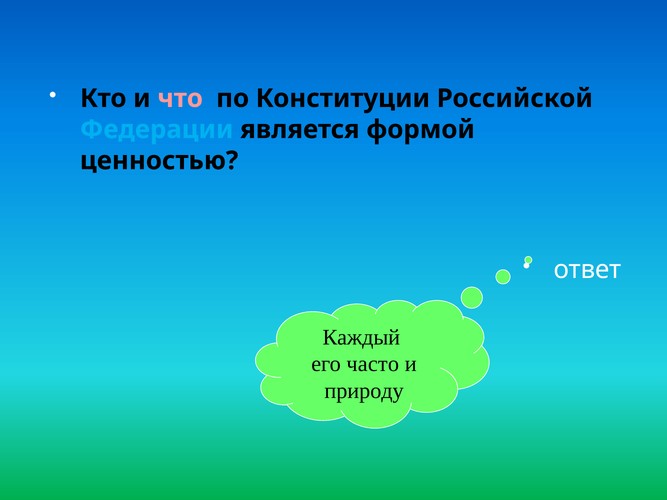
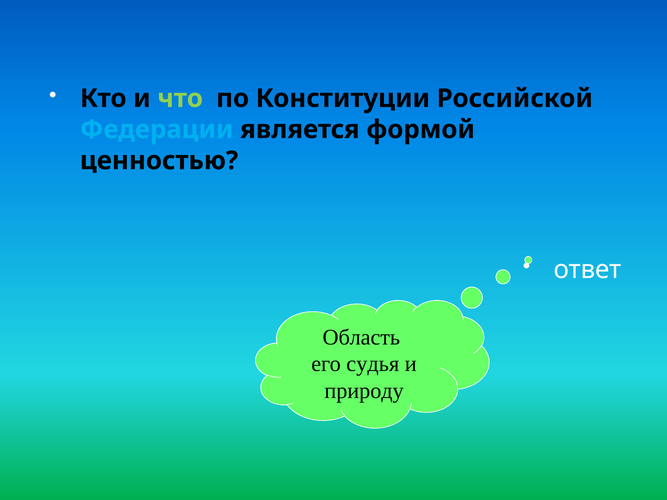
что colour: pink -> light green
Каждый: Каждый -> Область
часто: часто -> судья
